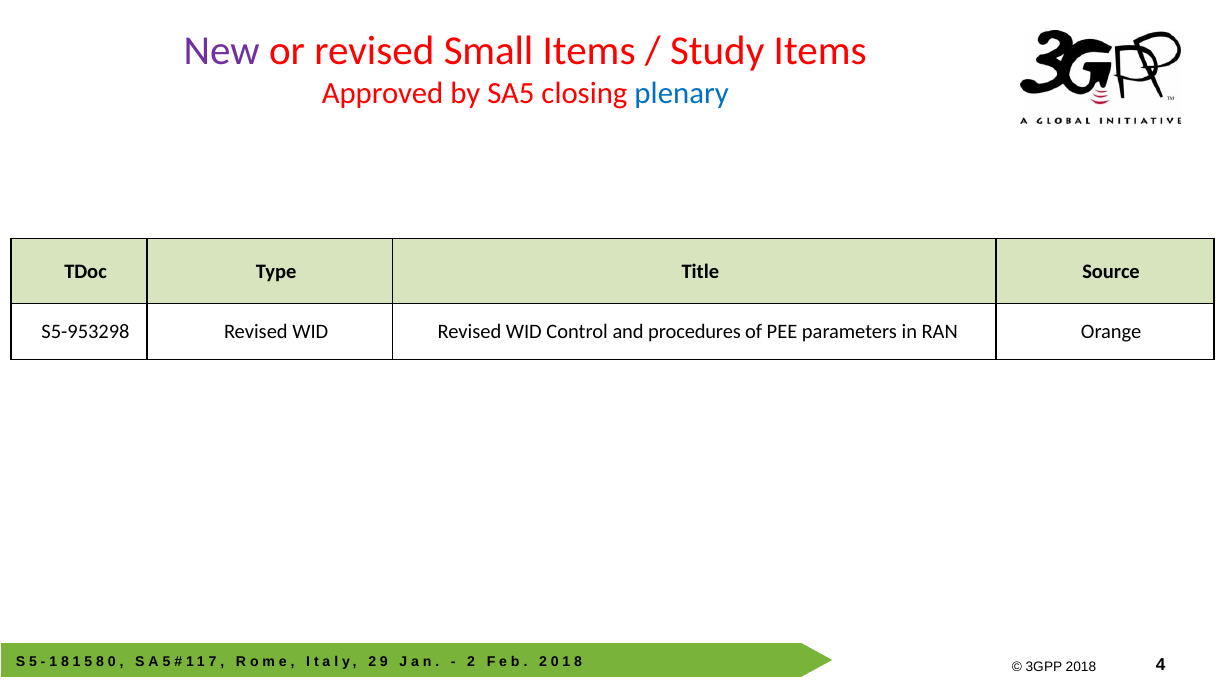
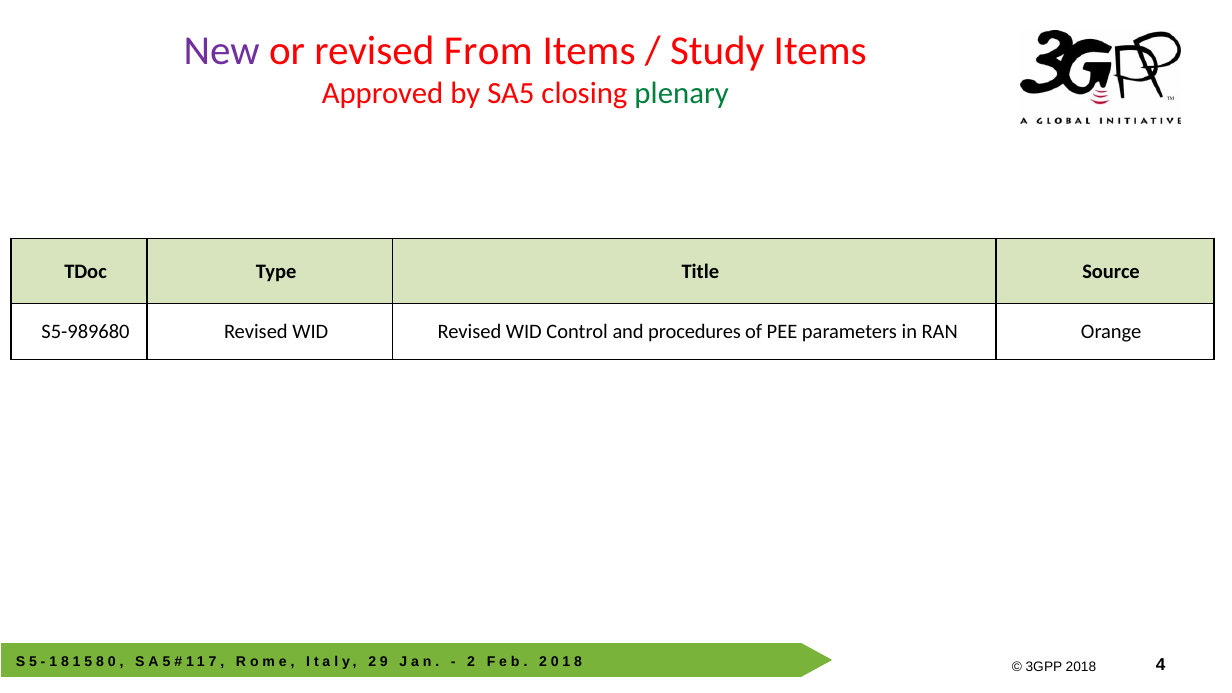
Small: Small -> From
plenary colour: blue -> green
S5-953298: S5-953298 -> S5-989680
